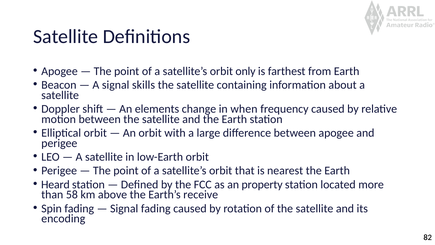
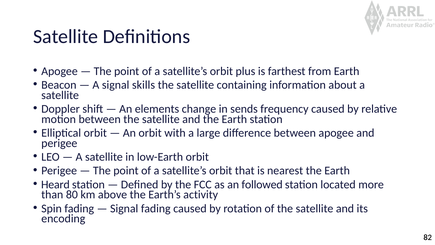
only: only -> plus
when: when -> sends
property: property -> followed
58: 58 -> 80
receive: receive -> activity
